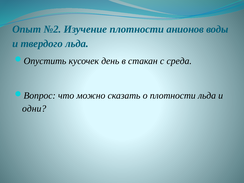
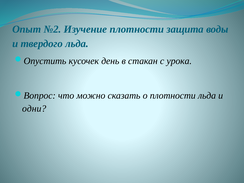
анионов: анионов -> защита
среда: среда -> урока
